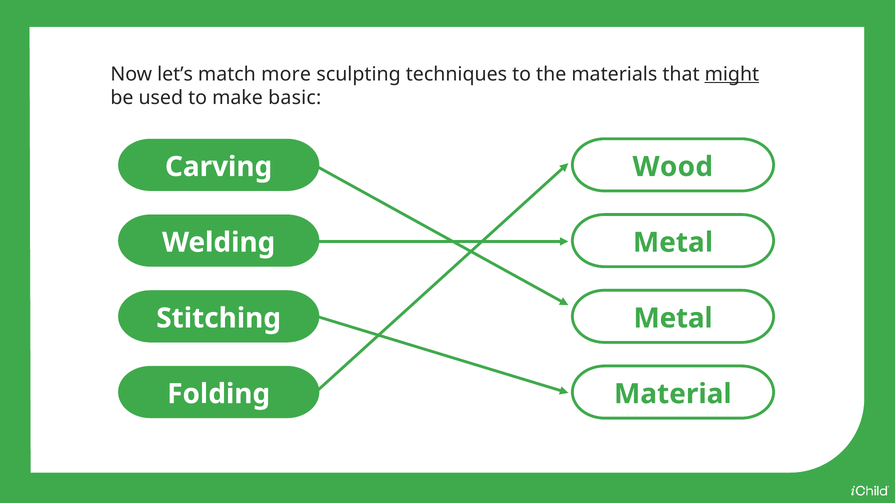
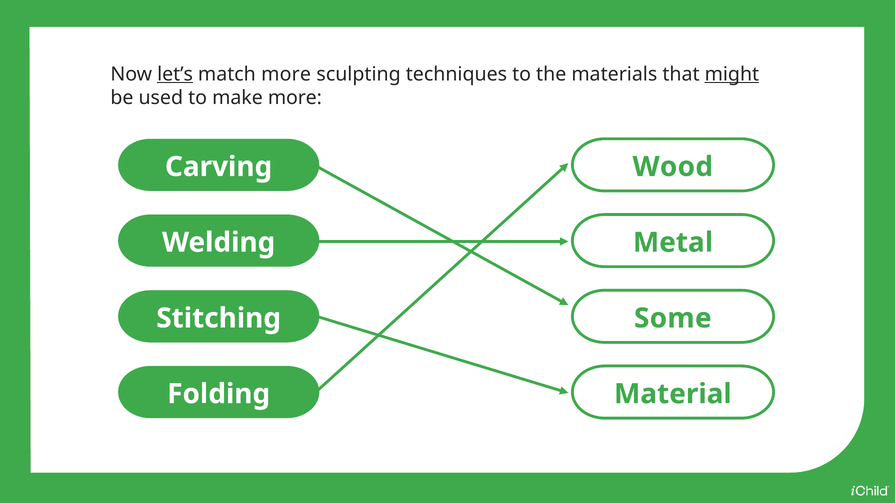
let’s underline: none -> present
make basic: basic -> more
Metal at (673, 319): Metal -> Some
